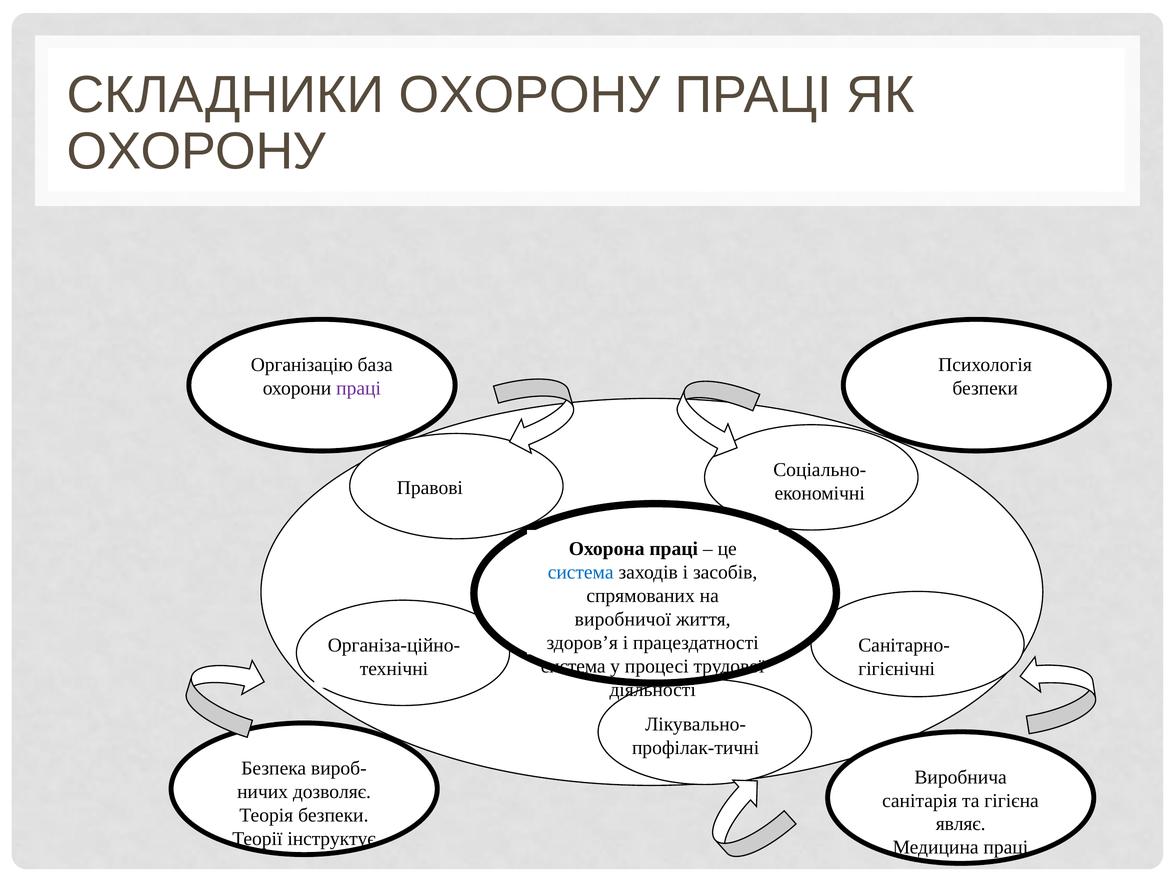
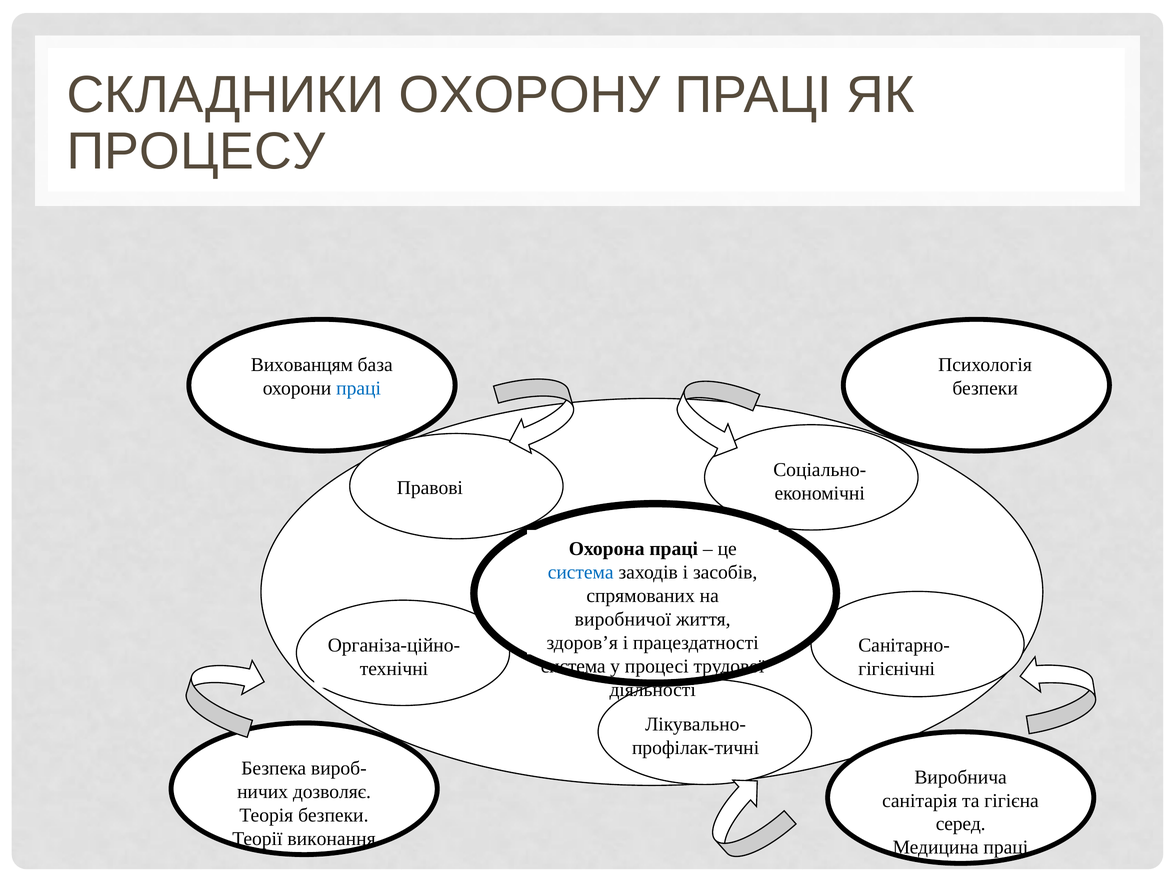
ОХОРОНУ at (196, 152): ОХОРОНУ -> ПРОЦЕСУ
Організацію: Організацію -> Вихованцям
праці at (359, 388) colour: purple -> blue
являє: являє -> серед
інструктує: інструктує -> виконання
